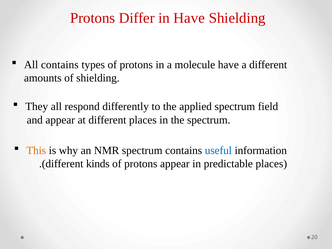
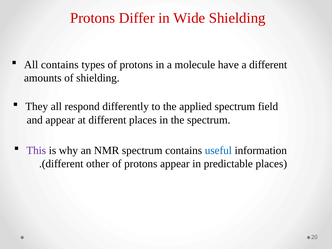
in Have: Have -> Wide
This colour: orange -> purple
kinds: kinds -> other
